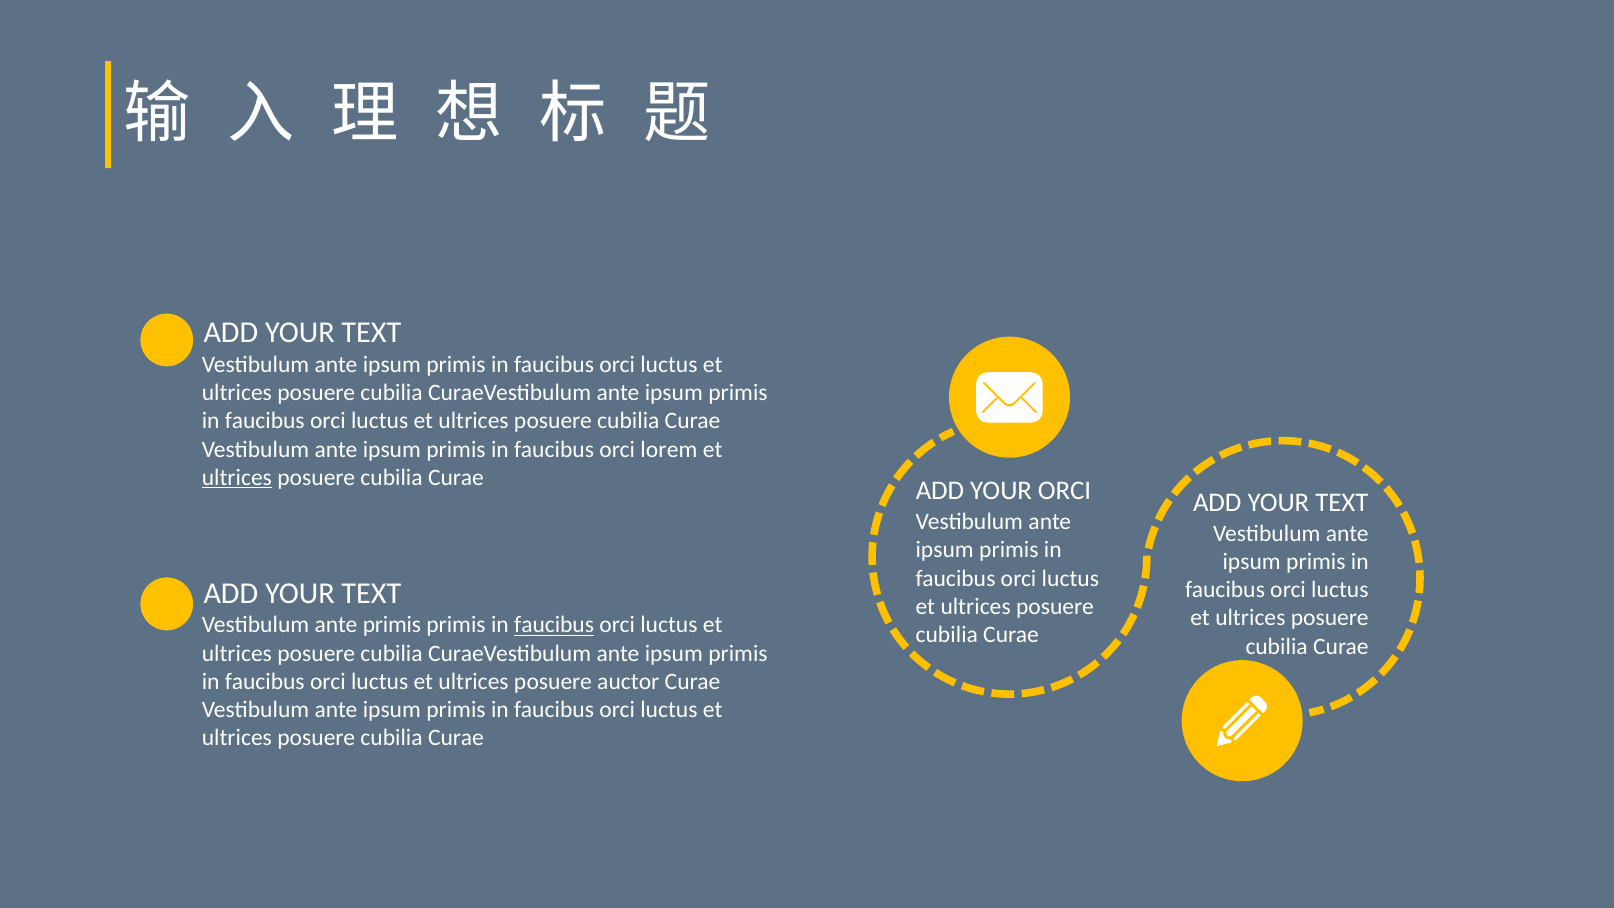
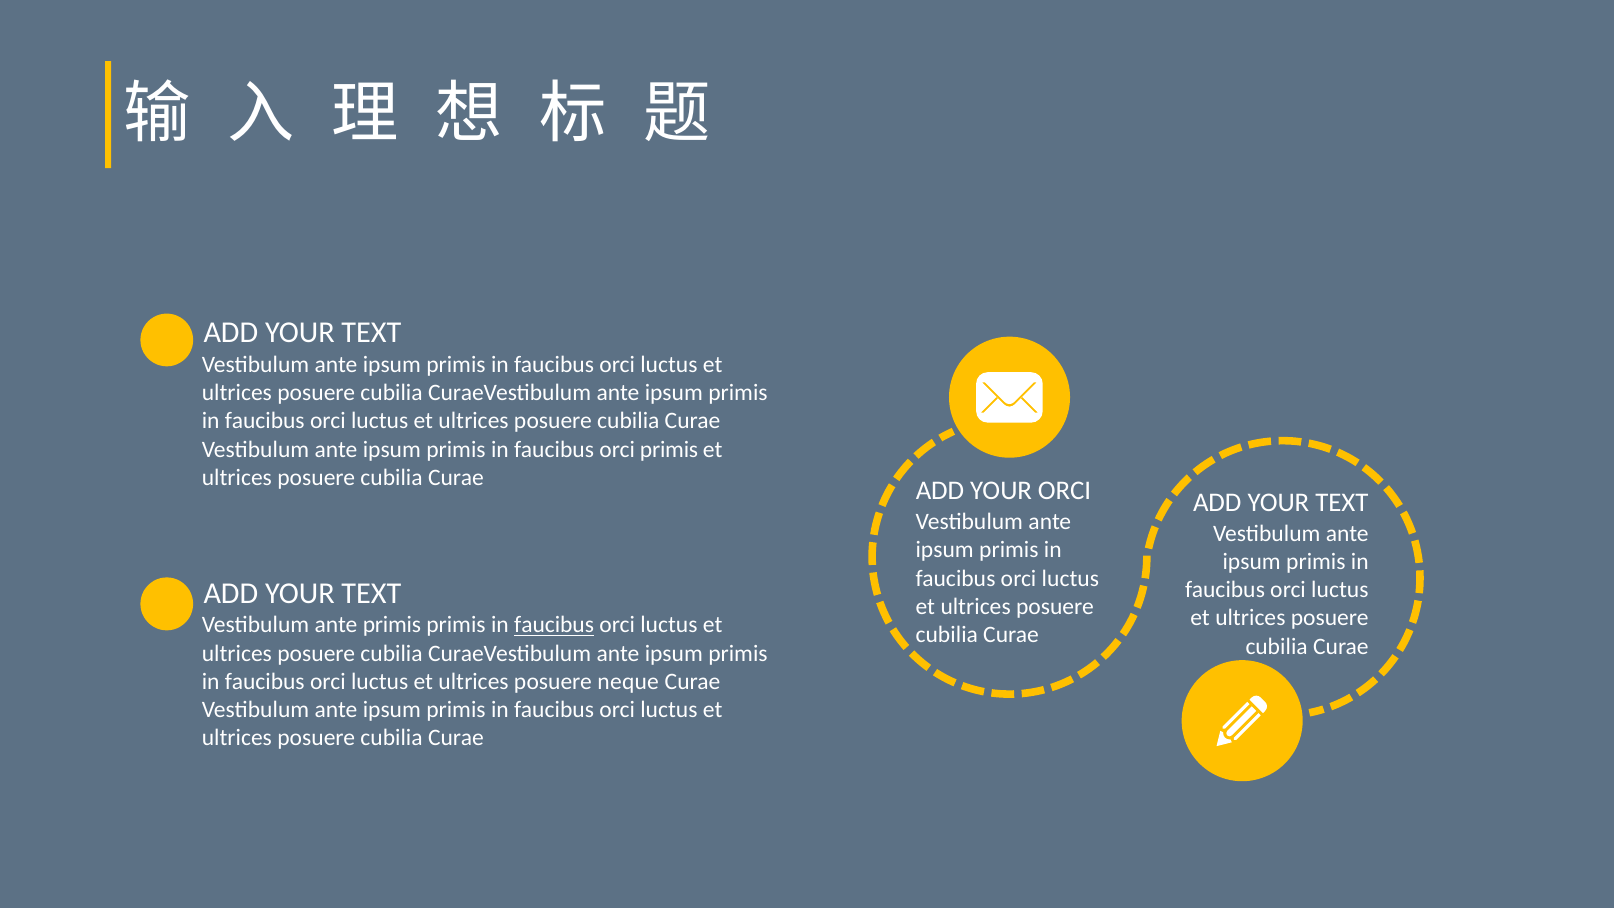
orci lorem: lorem -> primis
ultrices at (237, 477) underline: present -> none
auctor: auctor -> neque
